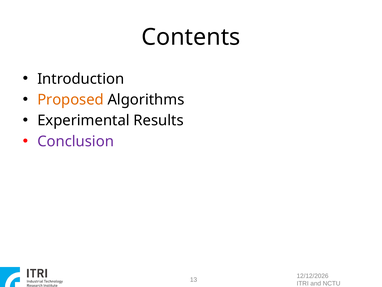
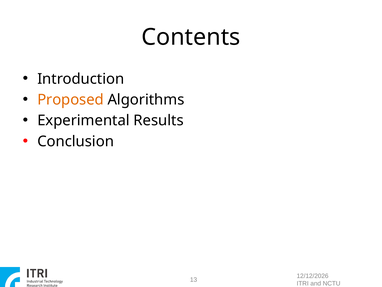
Conclusion colour: purple -> black
